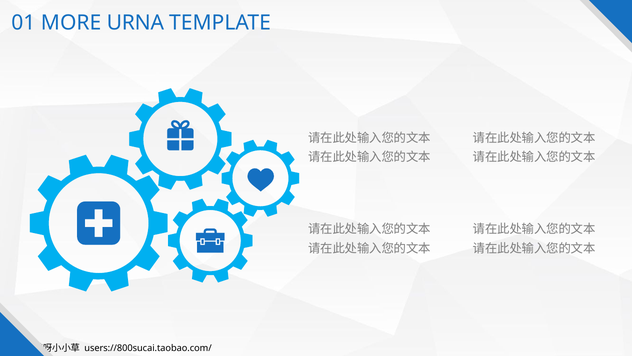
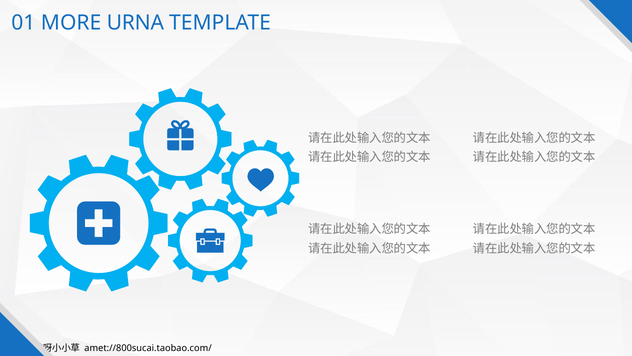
users://800sucai.taobao.com/: users://800sucai.taobao.com/ -> amet://800sucai.taobao.com/
